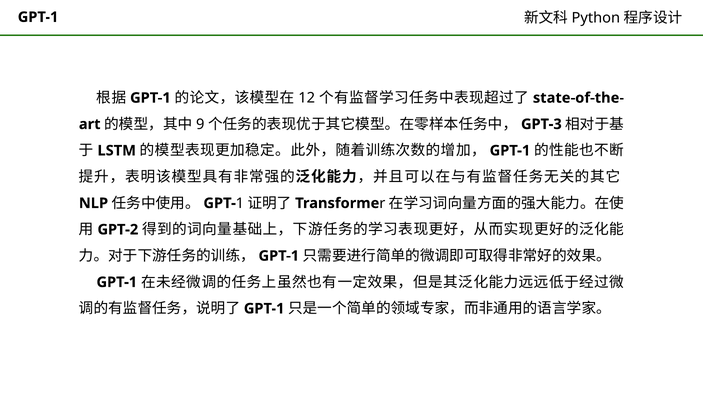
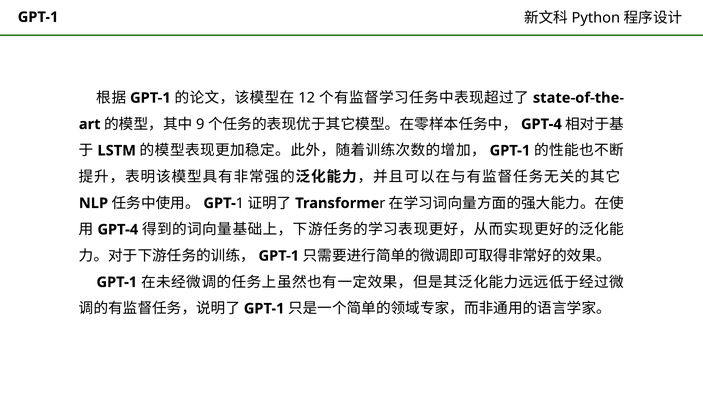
GPT-3 at (541, 124): GPT-3 -> GPT-4
GPT-2 at (118, 230): GPT-2 -> GPT-4
